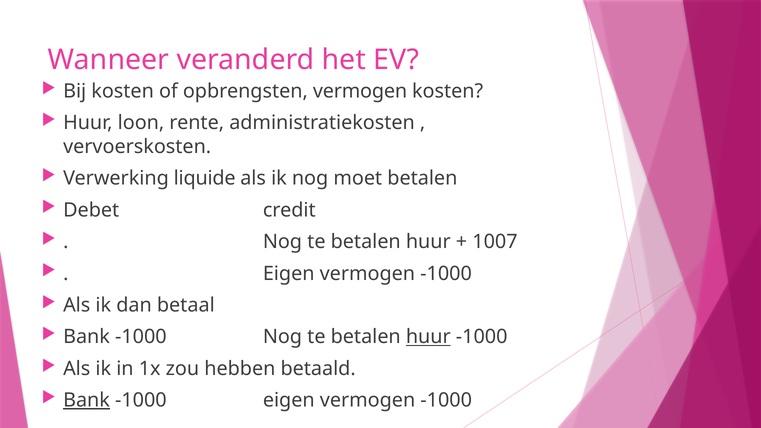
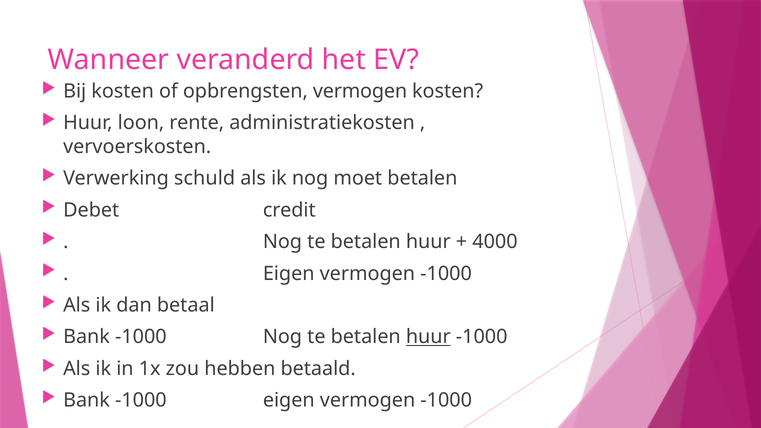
liquide: liquide -> schuld
1007: 1007 -> 4000
Bank at (87, 400) underline: present -> none
